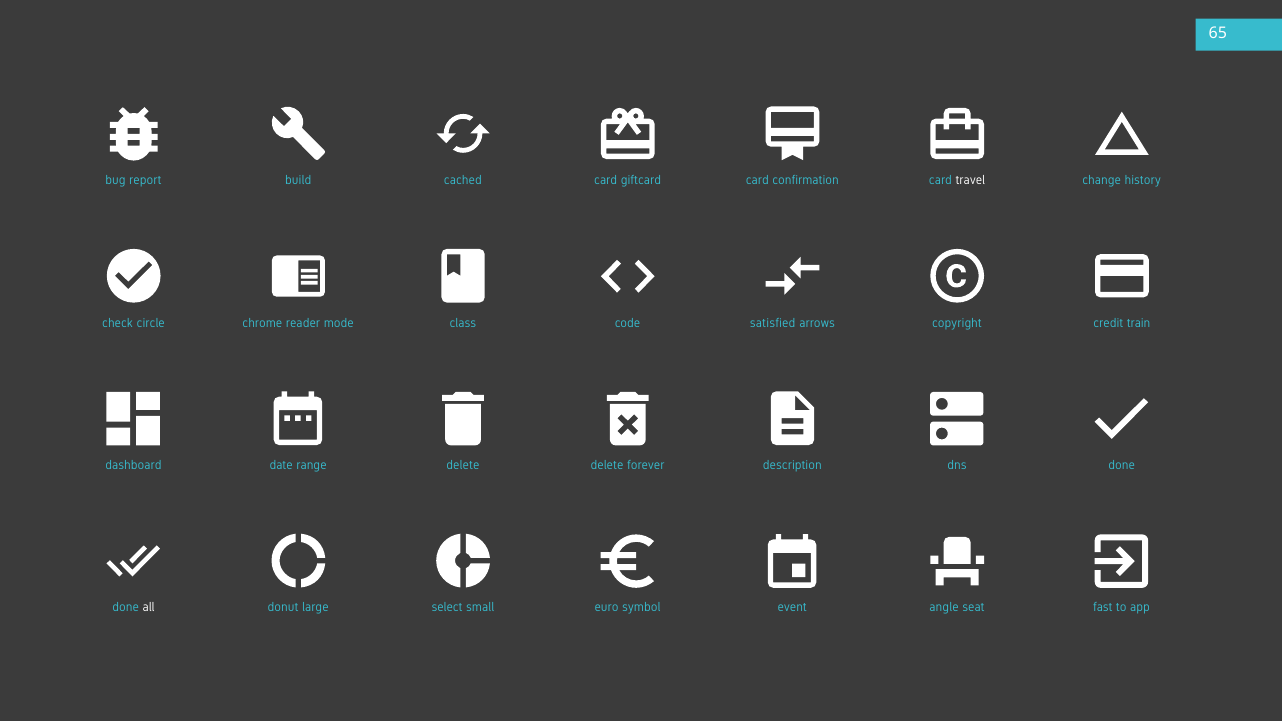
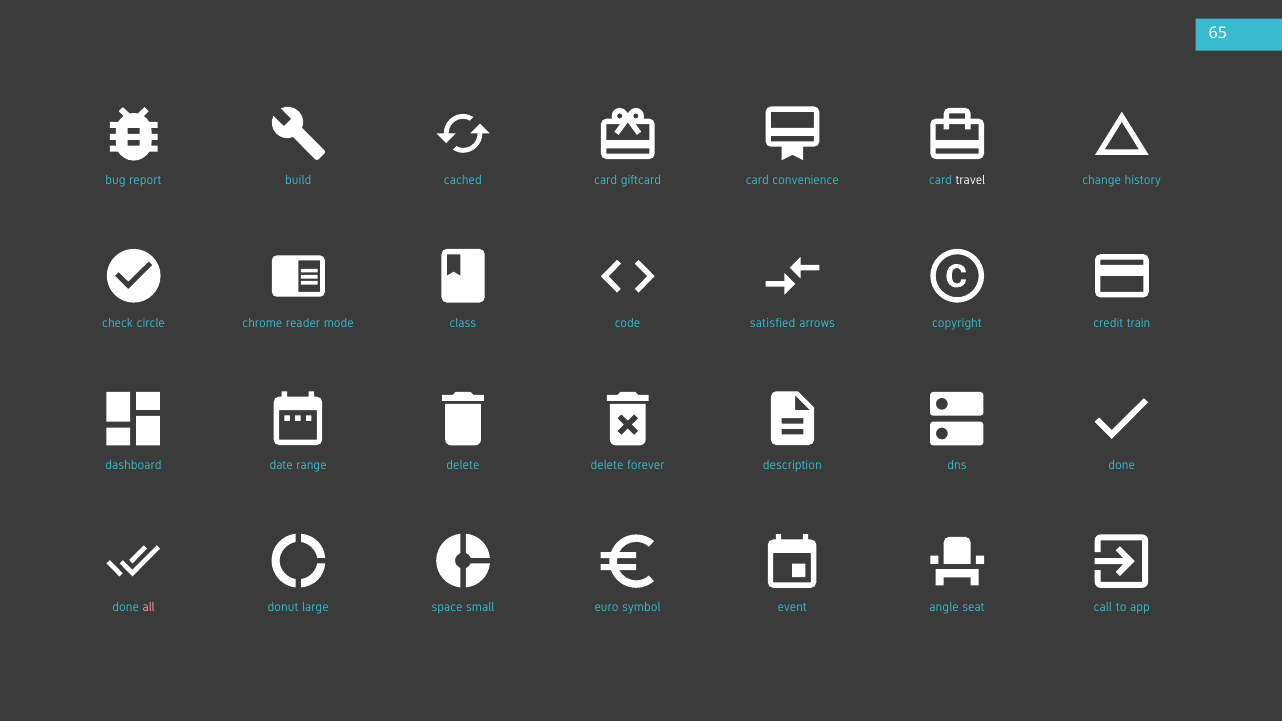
confirmation: confirmation -> convenience
all colour: white -> pink
select: select -> space
fast: fast -> call
